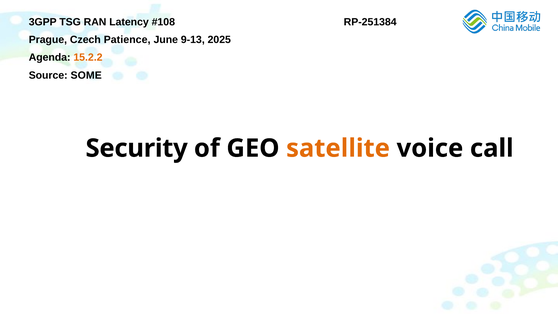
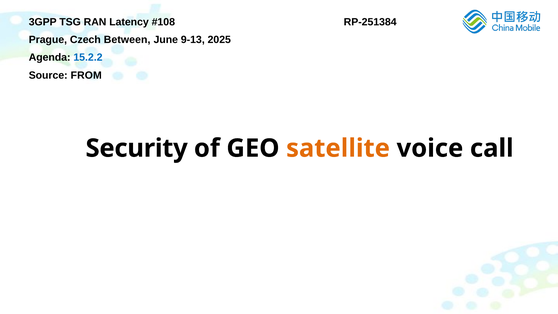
Patience: Patience -> Between
15.2.2 colour: orange -> blue
SOME: SOME -> FROM
